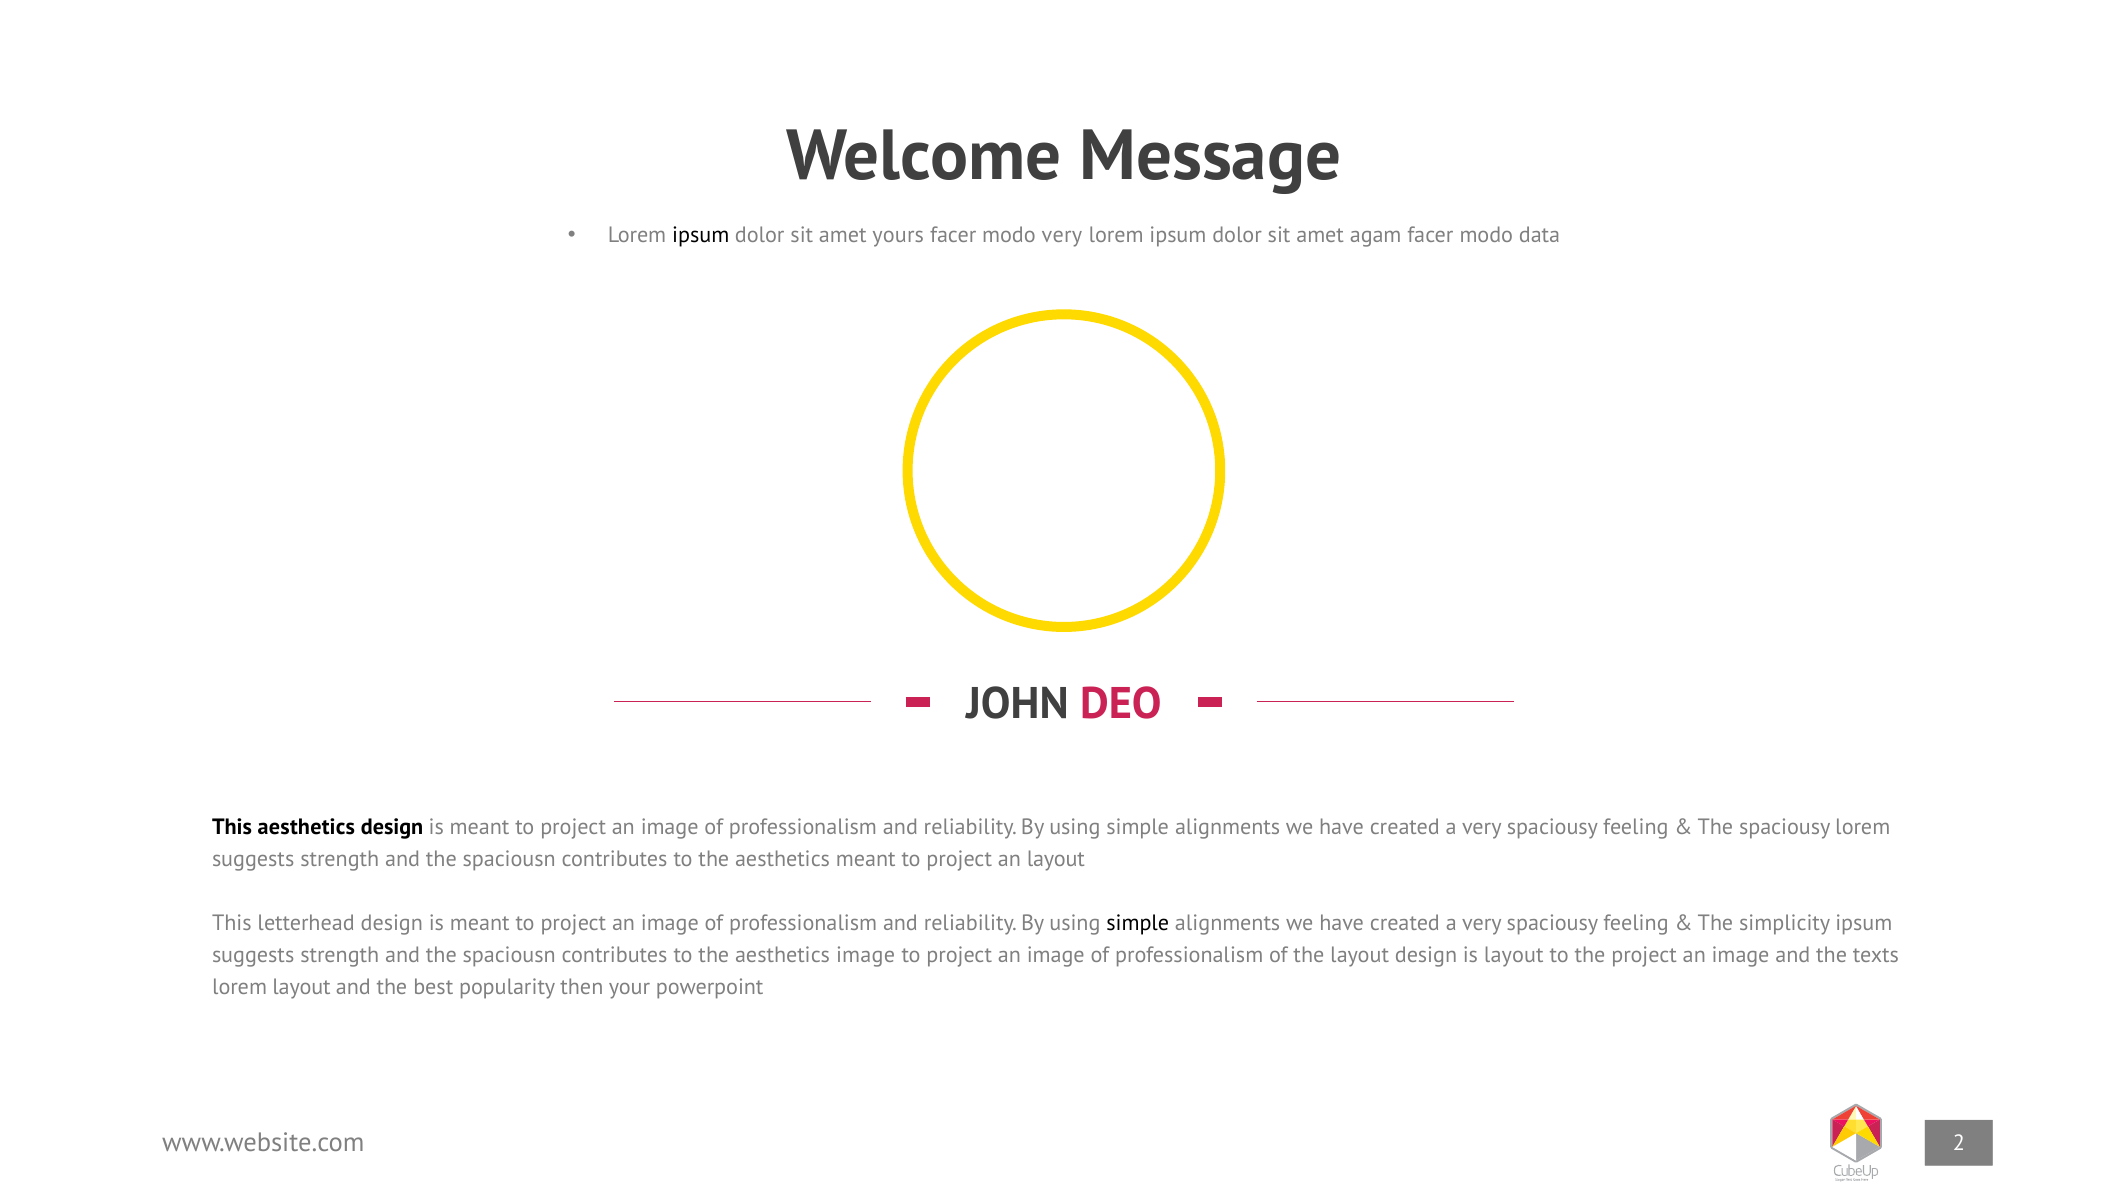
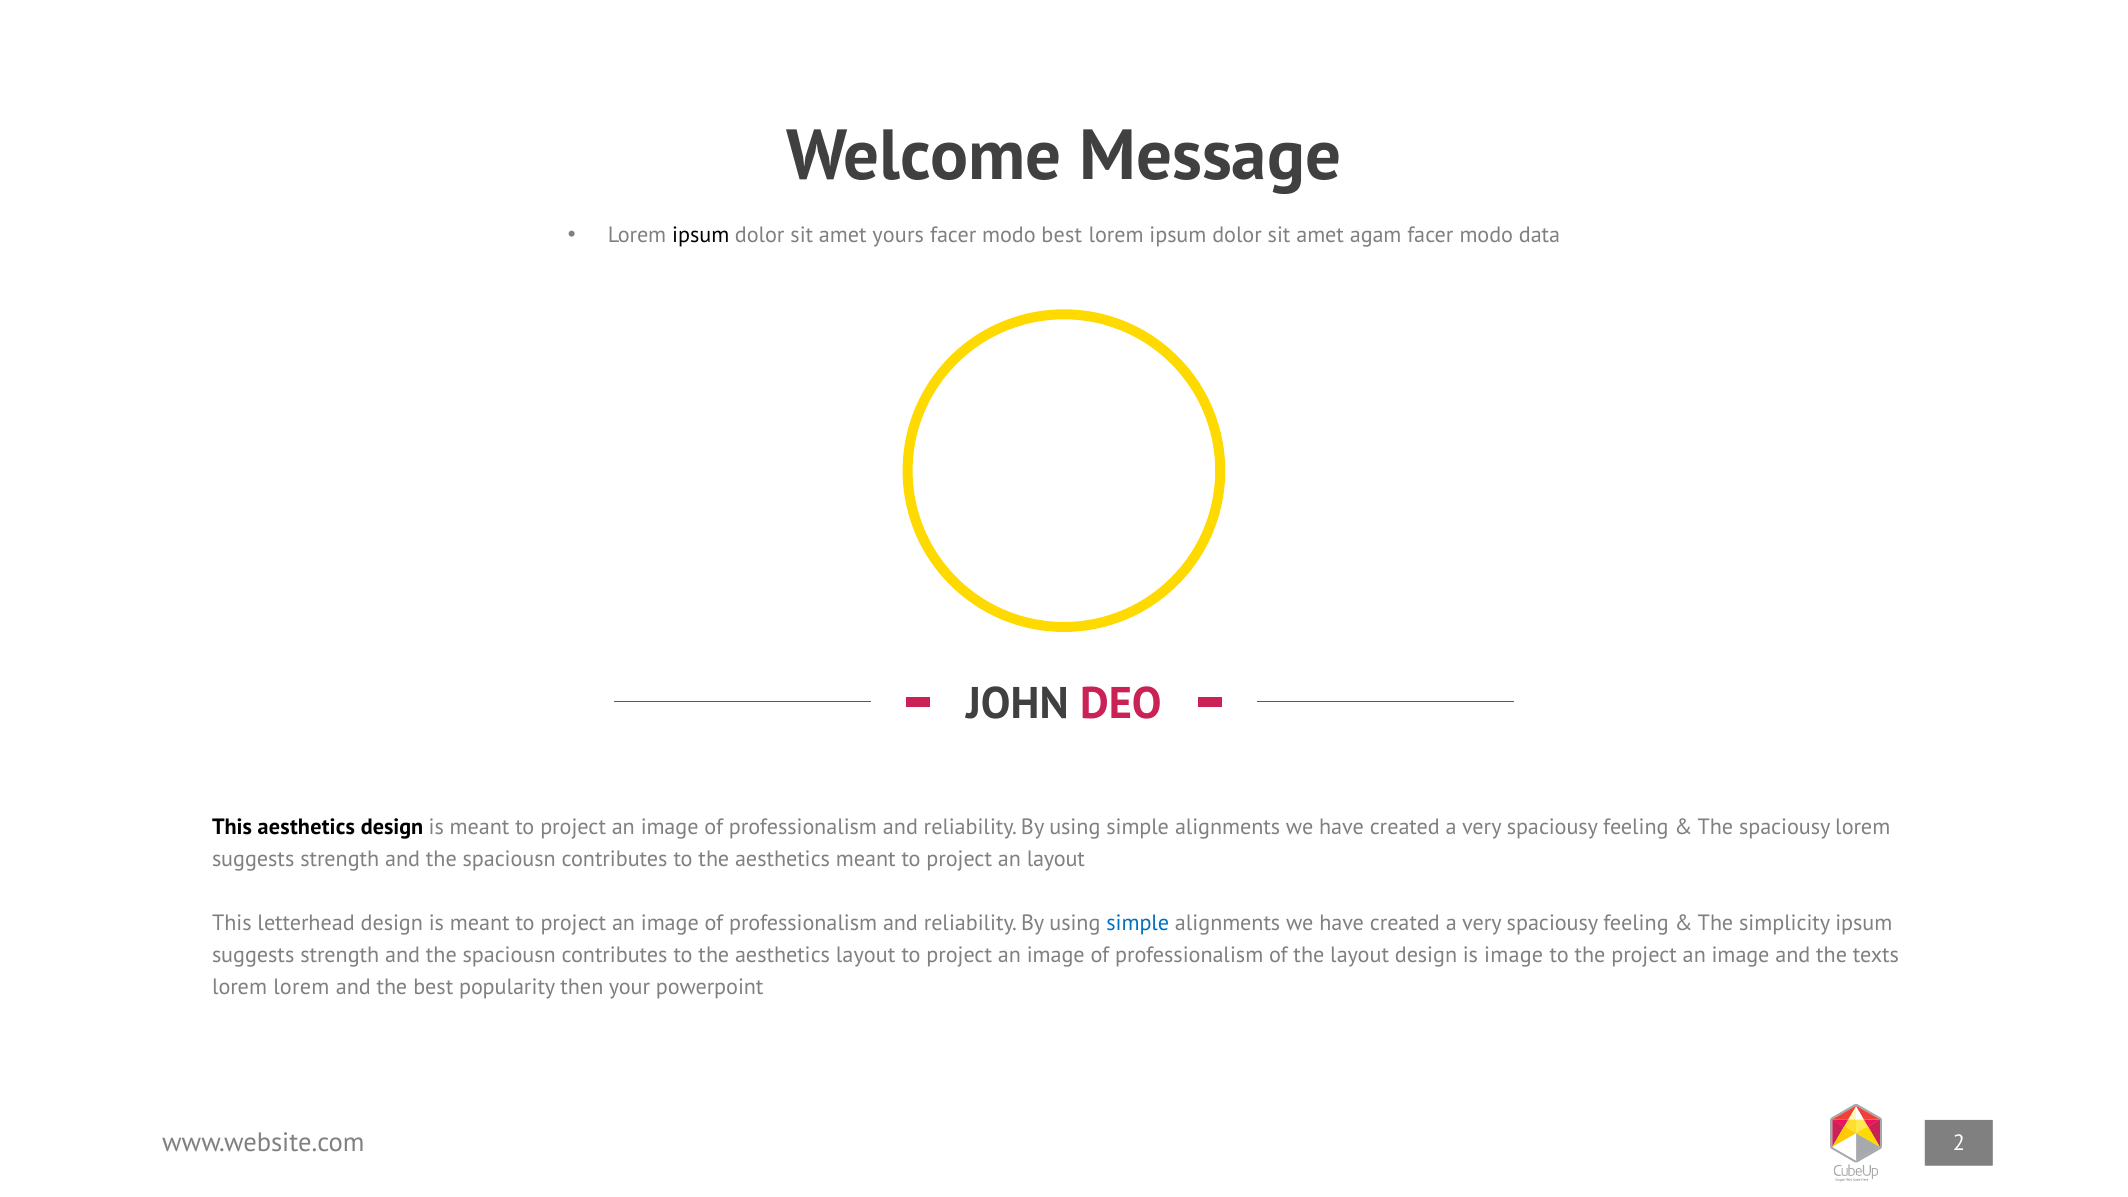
modo very: very -> best
simple at (1138, 923) colour: black -> blue
aesthetics image: image -> layout
is layout: layout -> image
lorem layout: layout -> lorem
